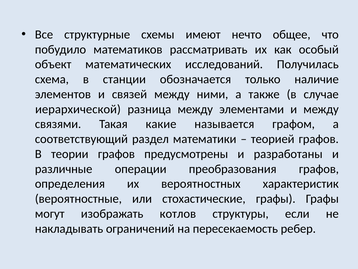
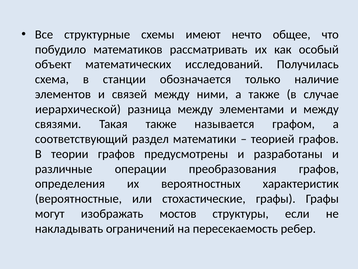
Такая какие: какие -> также
котлов: котлов -> мостов
